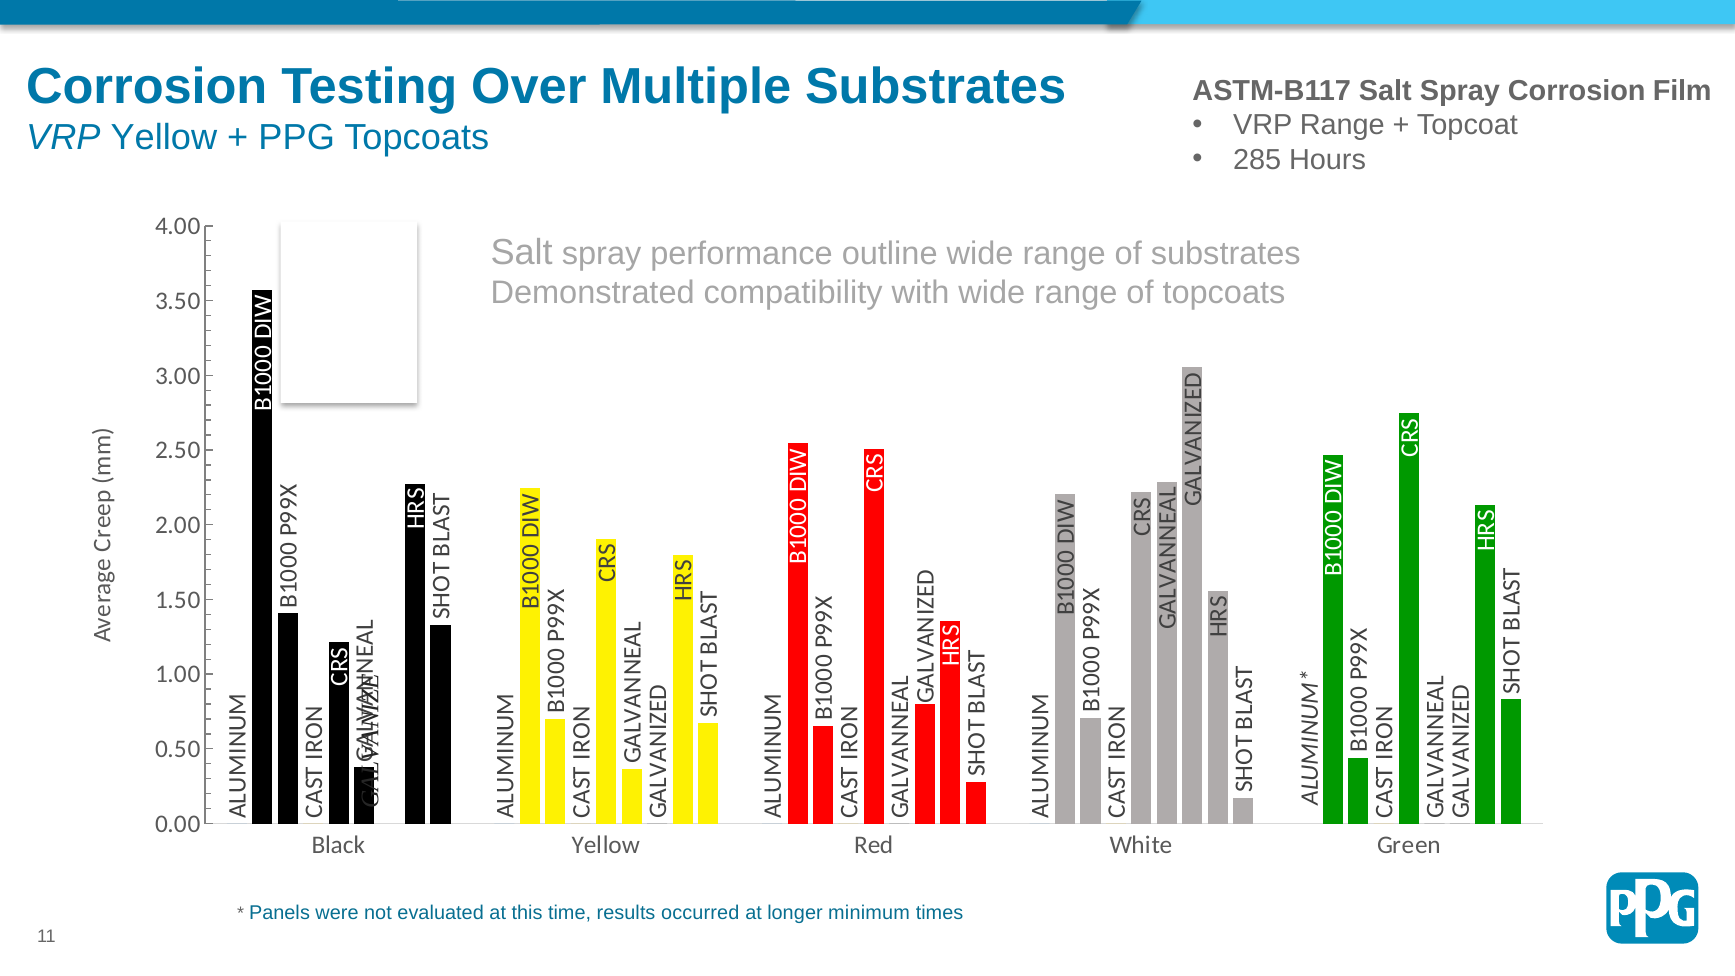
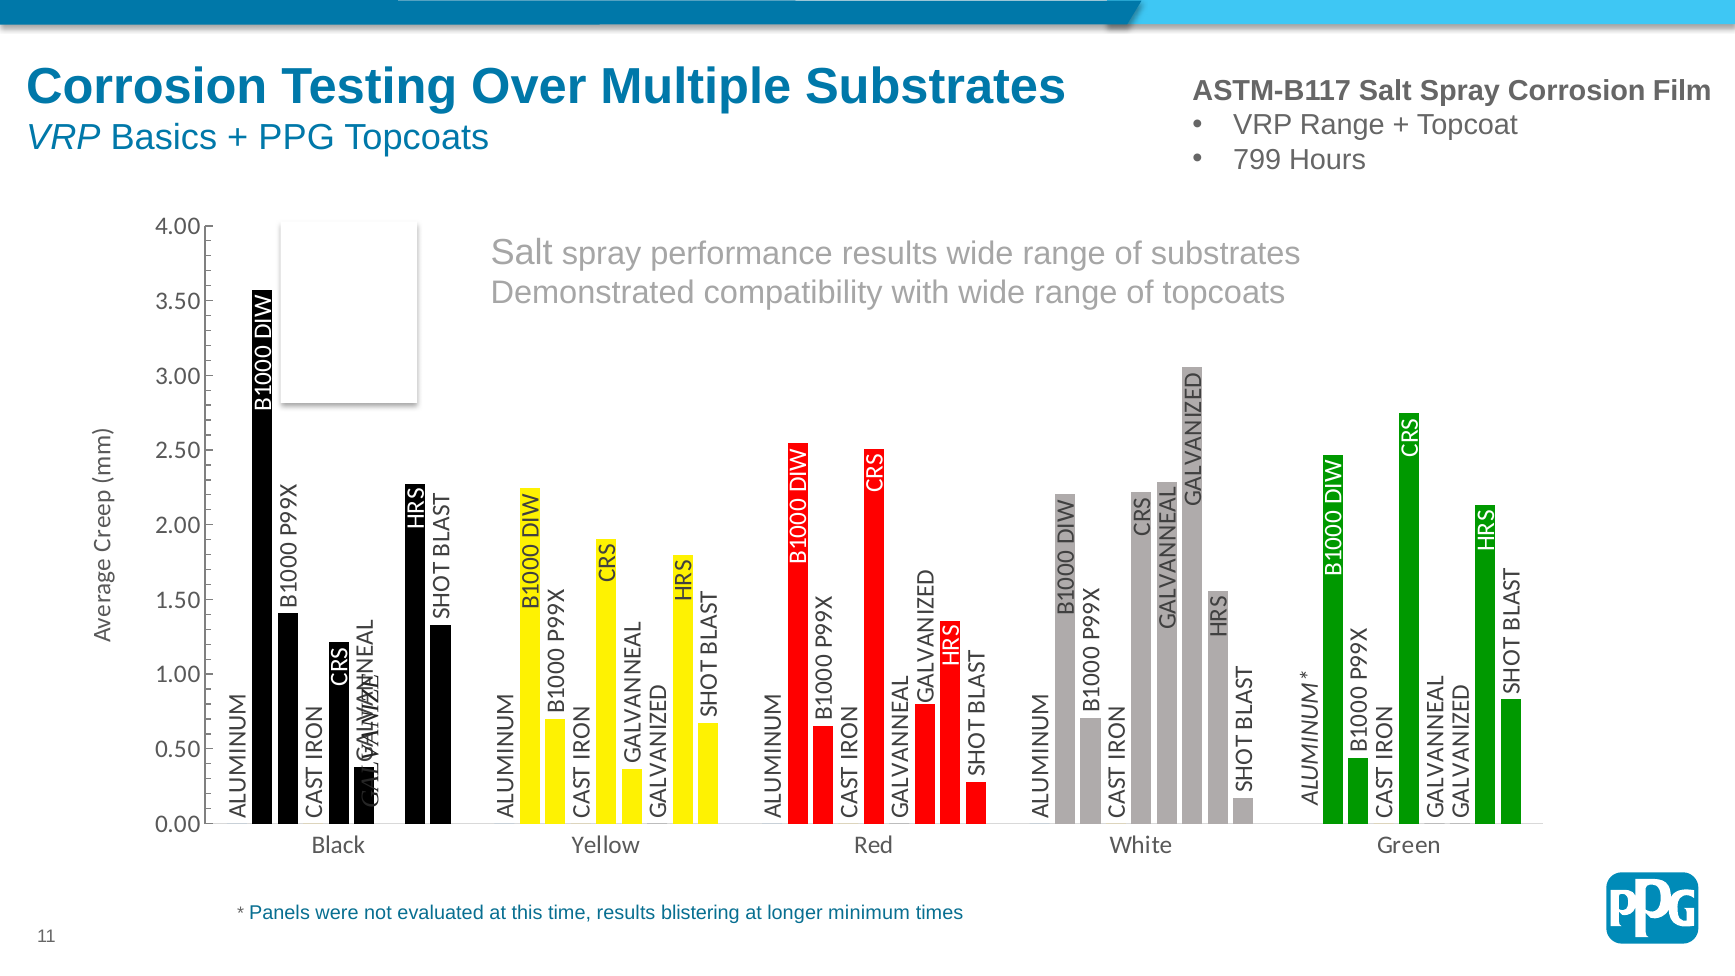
VRP Yellow: Yellow -> Basics
285: 285 -> 799
performance outline: outline -> results
occurred: occurred -> blistering
